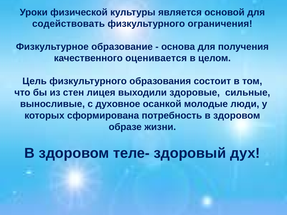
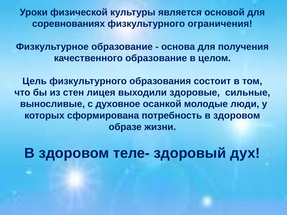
содействовать: содействовать -> соревнованиях
качественного оценивается: оценивается -> образование
